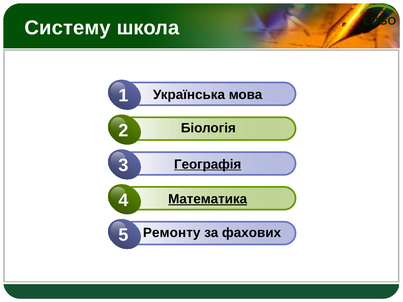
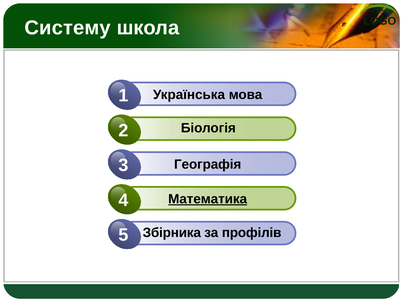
Географія underline: present -> none
Ремонту: Ремонту -> Збірника
фахових: фахових -> профілів
